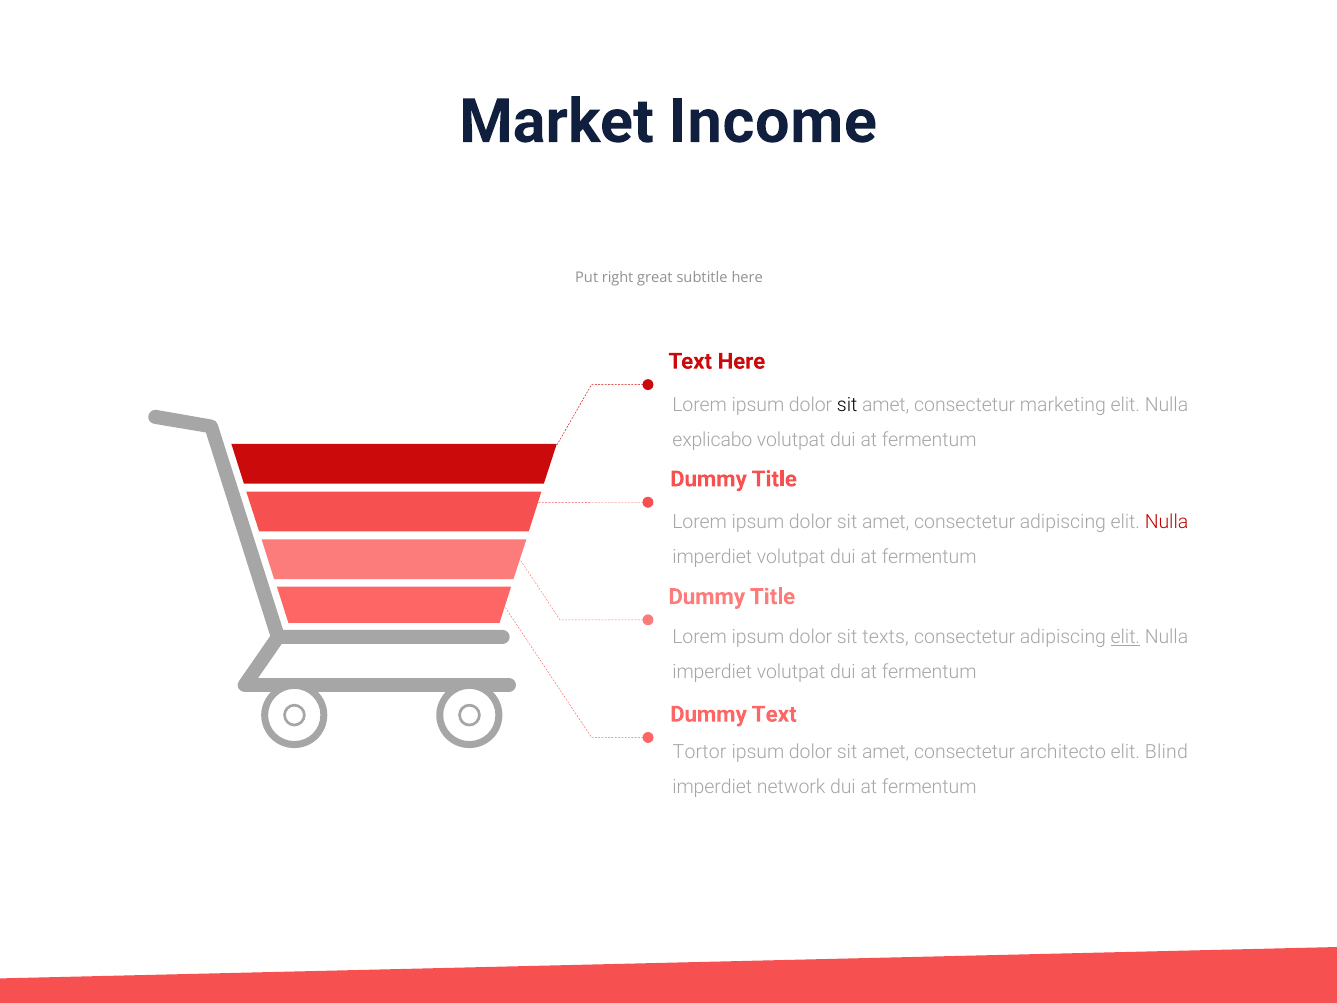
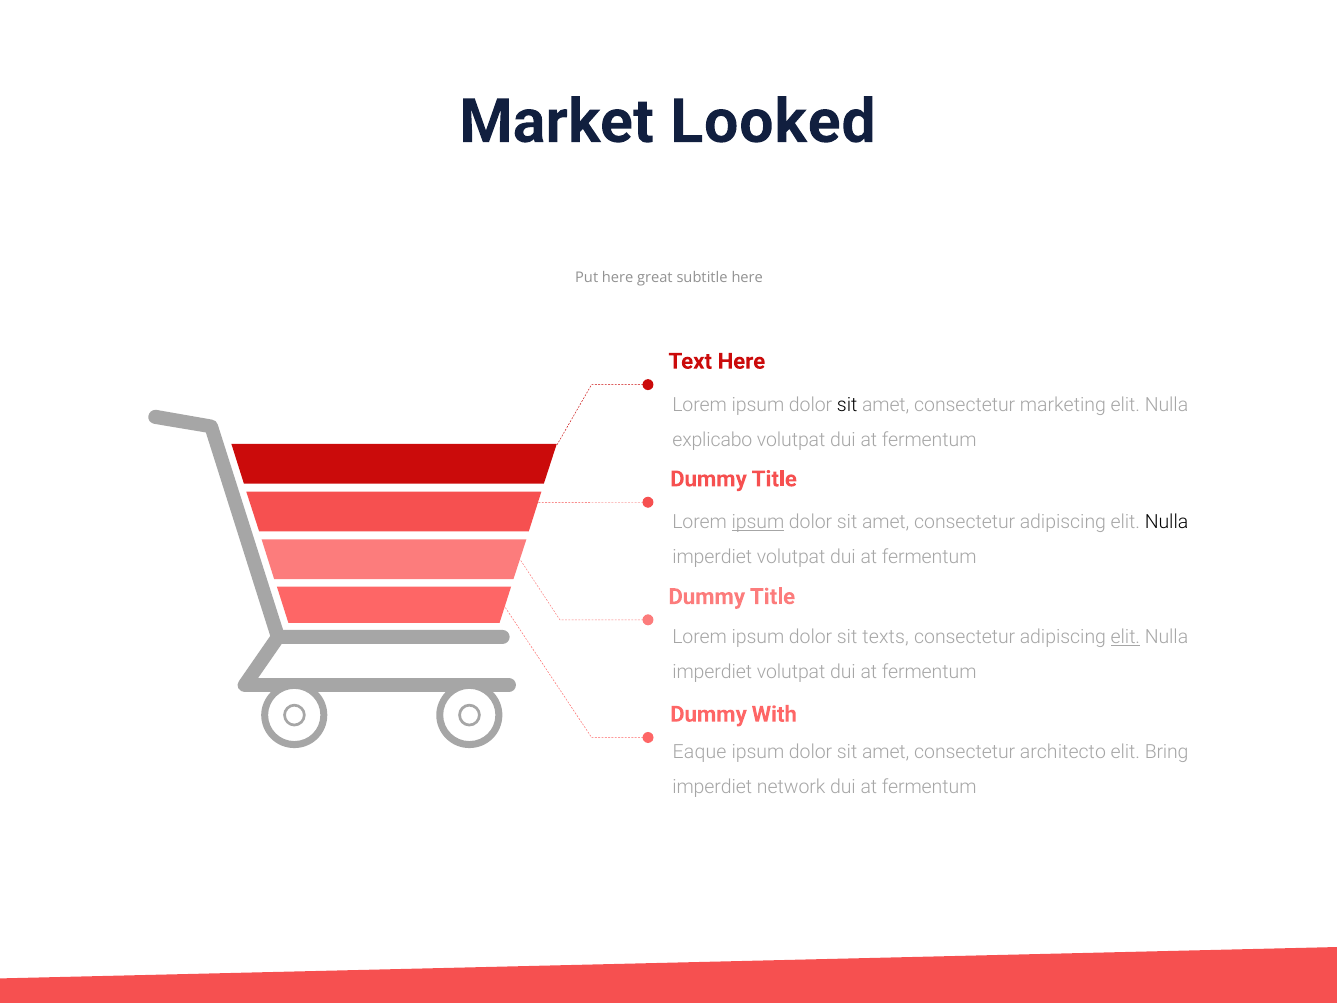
Income: Income -> Looked
Put right: right -> here
ipsum at (758, 522) underline: none -> present
Nulla at (1167, 522) colour: red -> black
Dummy Text: Text -> With
Tortor: Tortor -> Eaque
Blind: Blind -> Bring
